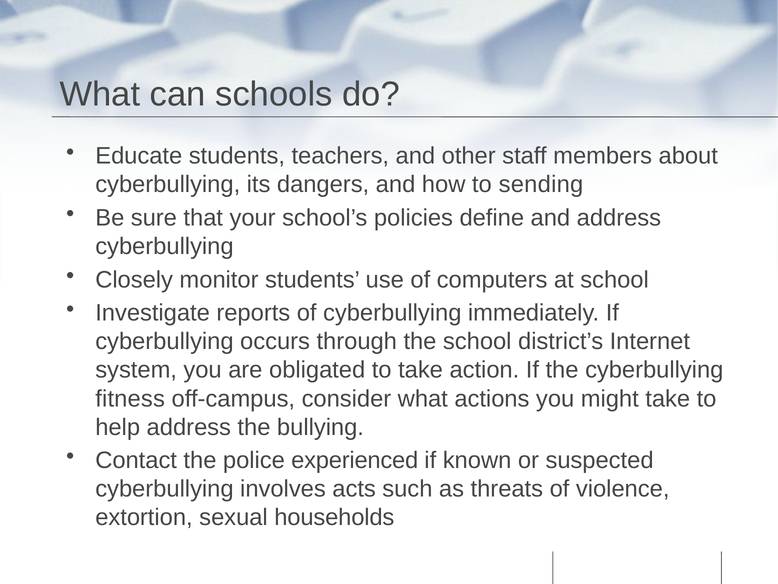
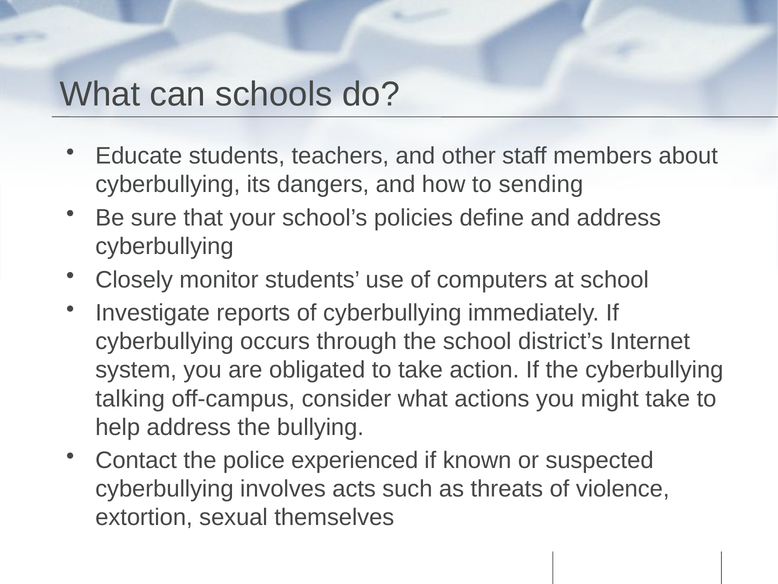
fitness: fitness -> talking
households: households -> themselves
